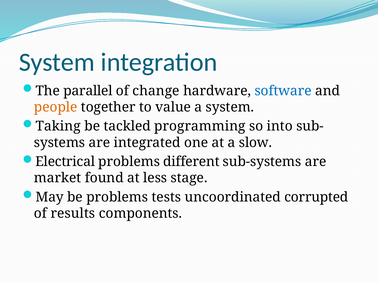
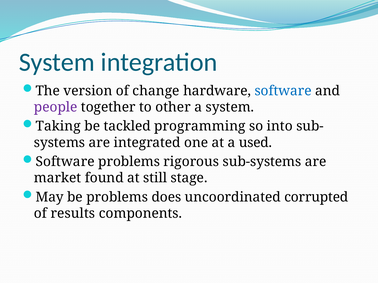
parallel: parallel -> version
people colour: orange -> purple
value: value -> other
slow: slow -> used
Electrical at (65, 162): Electrical -> Software
different: different -> rigorous
less: less -> still
tests: tests -> does
